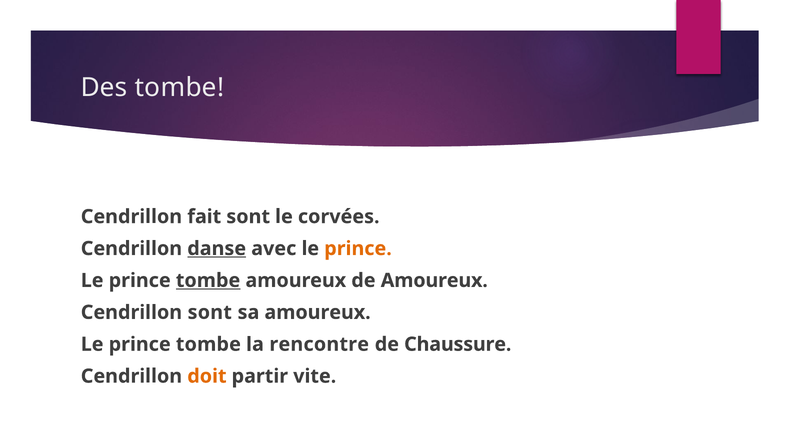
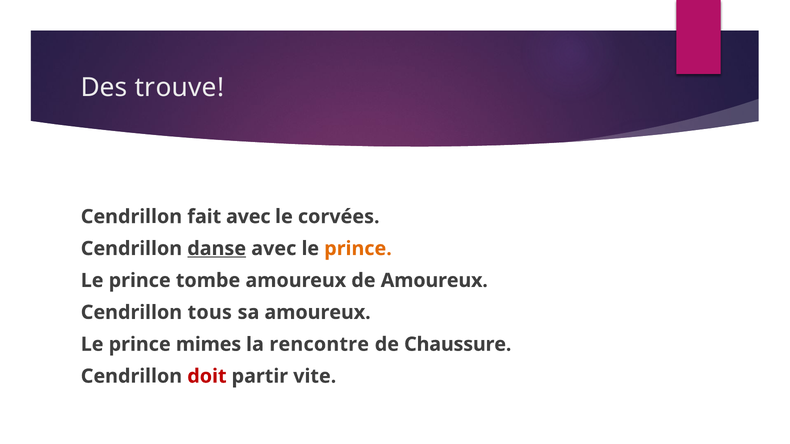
Des tombe: tombe -> trouve
fait sont: sont -> avec
tombe at (208, 281) underline: present -> none
Cendrillon sont: sont -> tous
tombe at (208, 345): tombe -> mimes
doit colour: orange -> red
